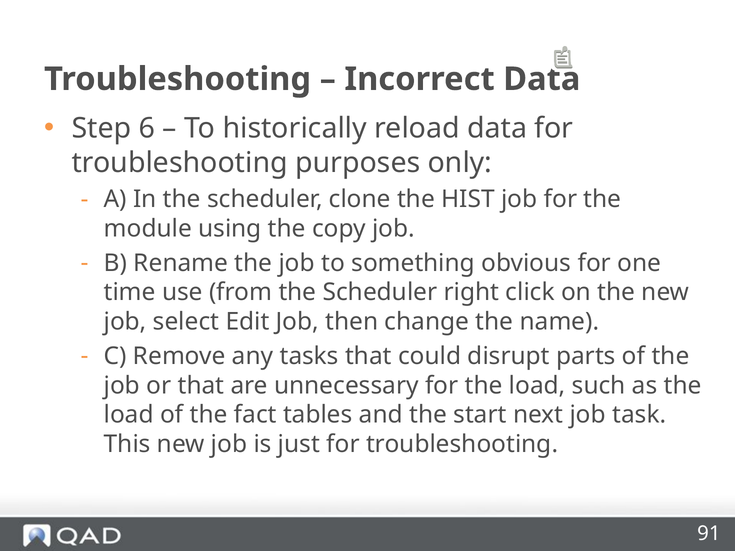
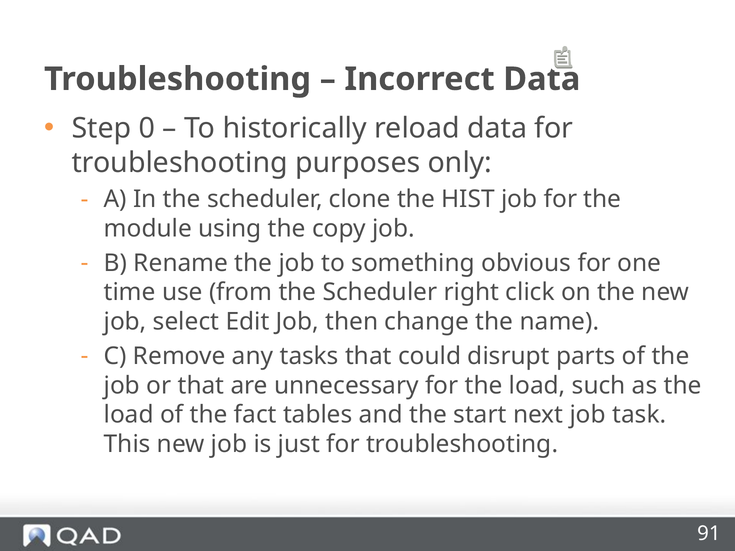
6: 6 -> 0
